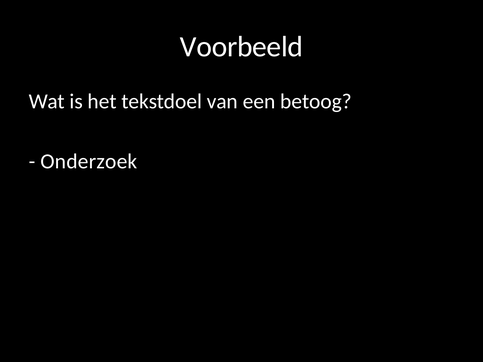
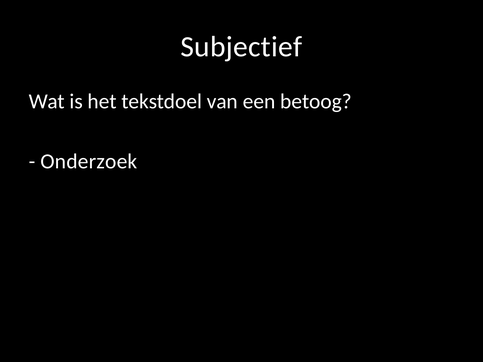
Voorbeeld: Voorbeeld -> Subjectief
